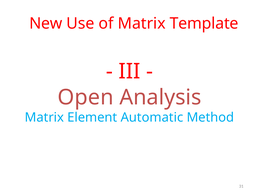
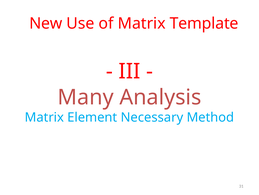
Open: Open -> Many
Automatic: Automatic -> Necessary
